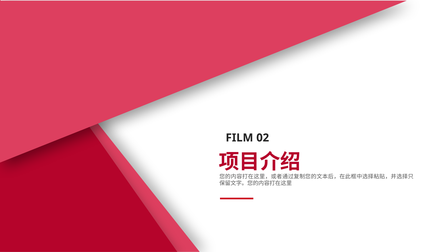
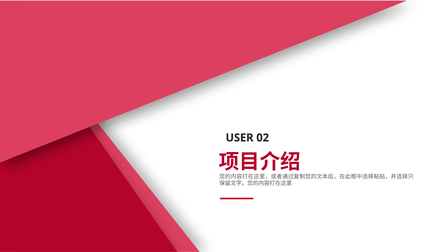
FILM: FILM -> USER
